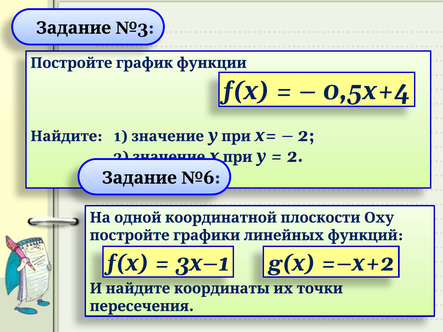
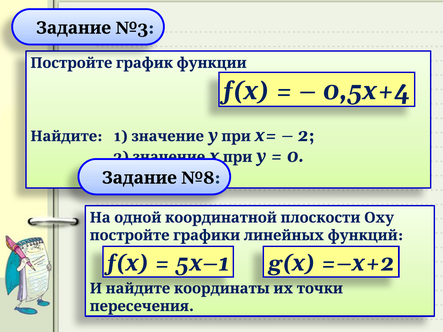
2 at (295, 156): 2 -> 0
№6: №6 -> №8
3: 3 -> 5
